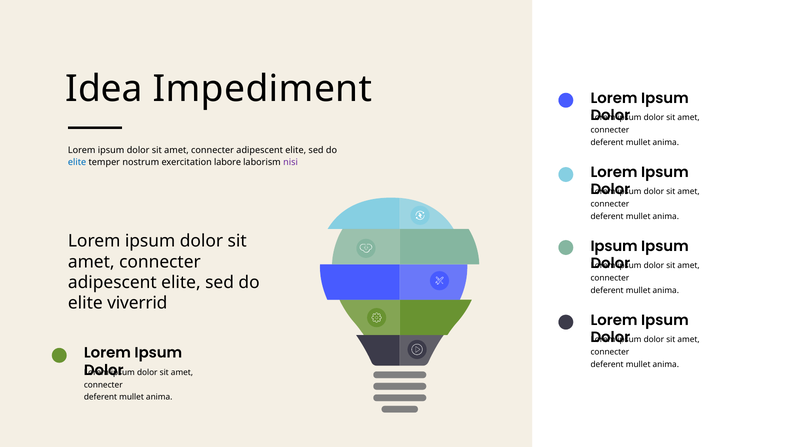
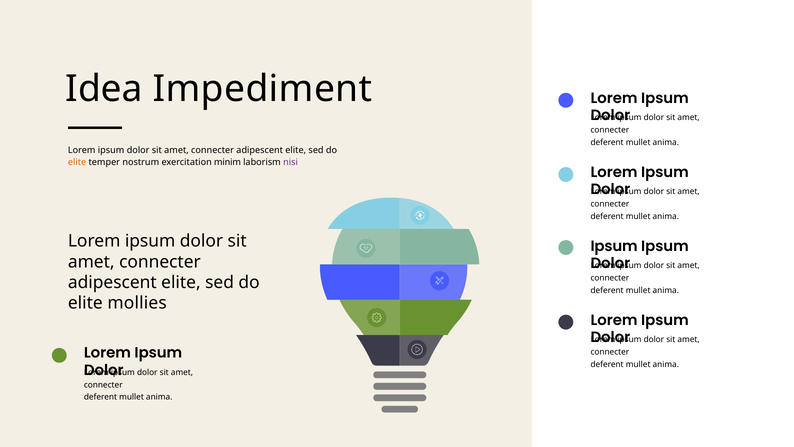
elite at (77, 162) colour: blue -> orange
labore: labore -> minim
viverrid: viverrid -> mollies
